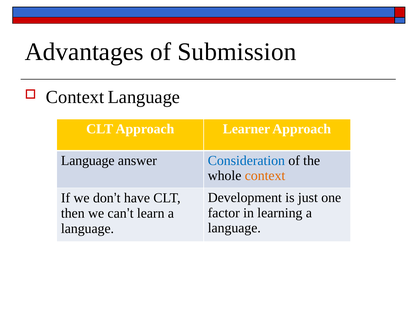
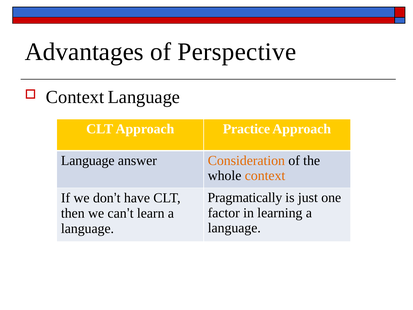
Submission: Submission -> Perspective
Learner: Learner -> Practice
Consideration colour: blue -> orange
Development: Development -> Pragmatically
